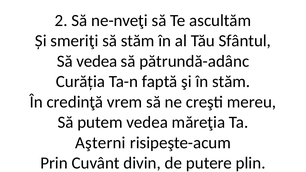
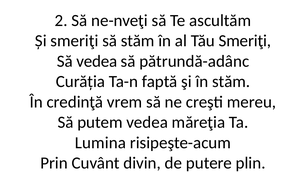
Tău Sfântul: Sfântul -> Smeriţi
Aşterni: Aşterni -> Lumina
